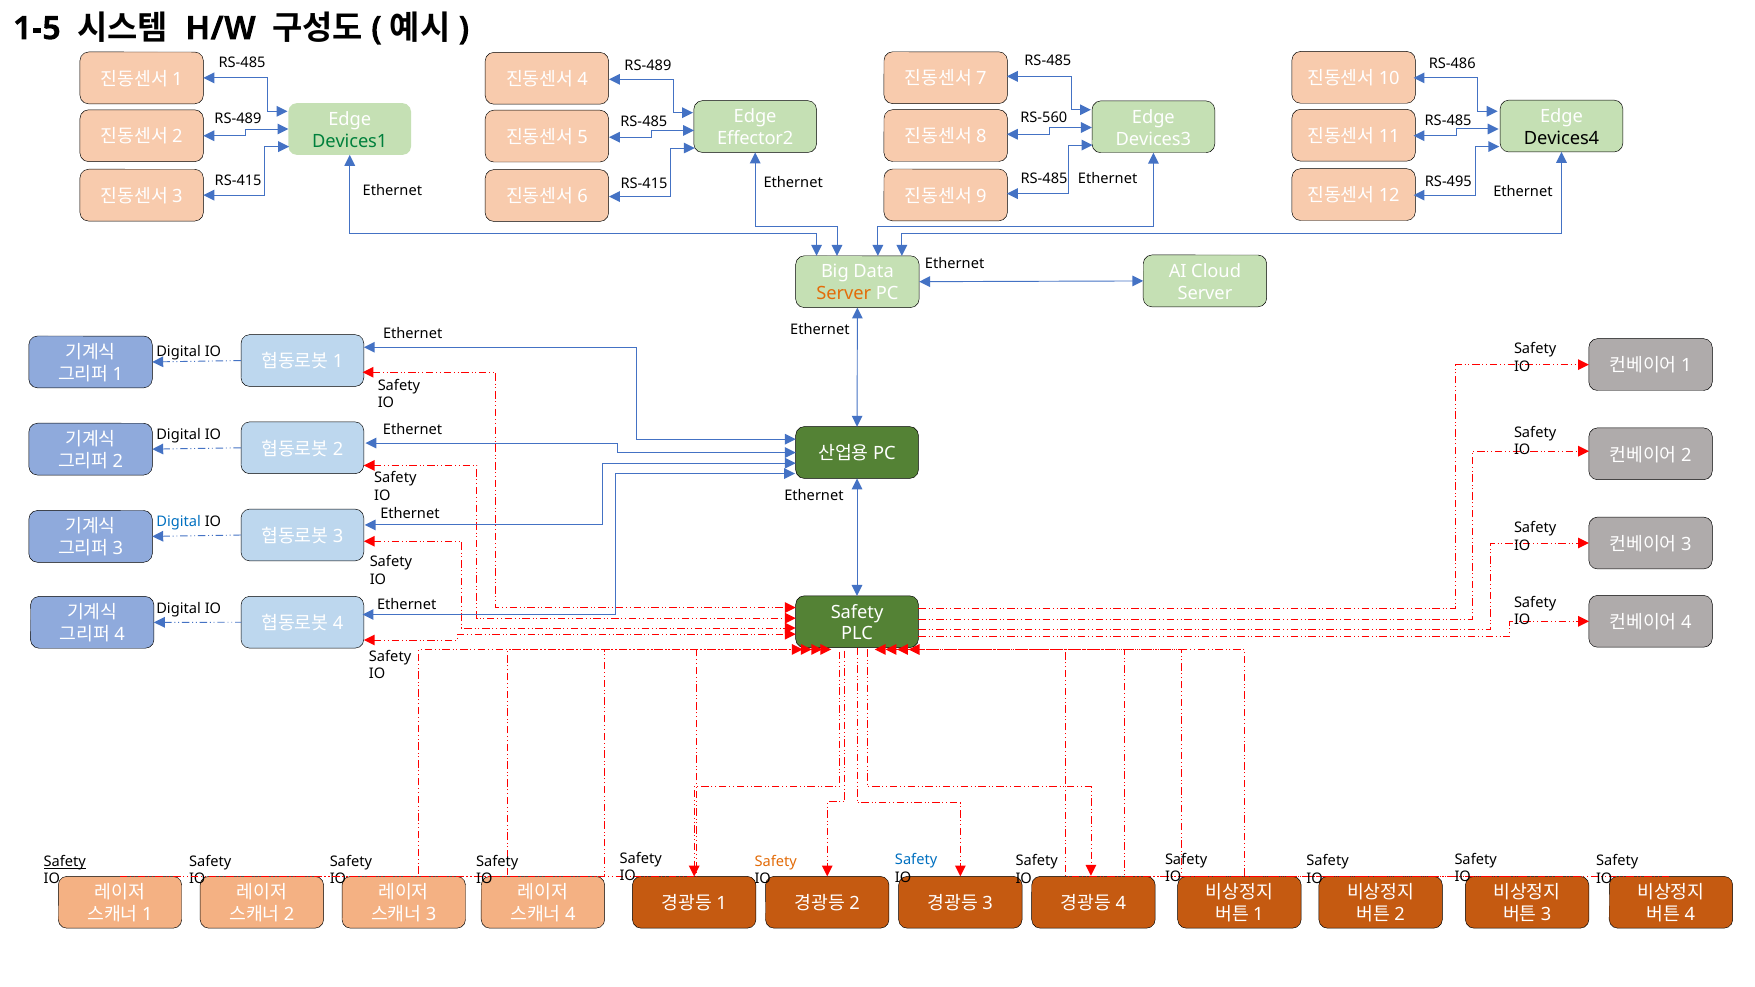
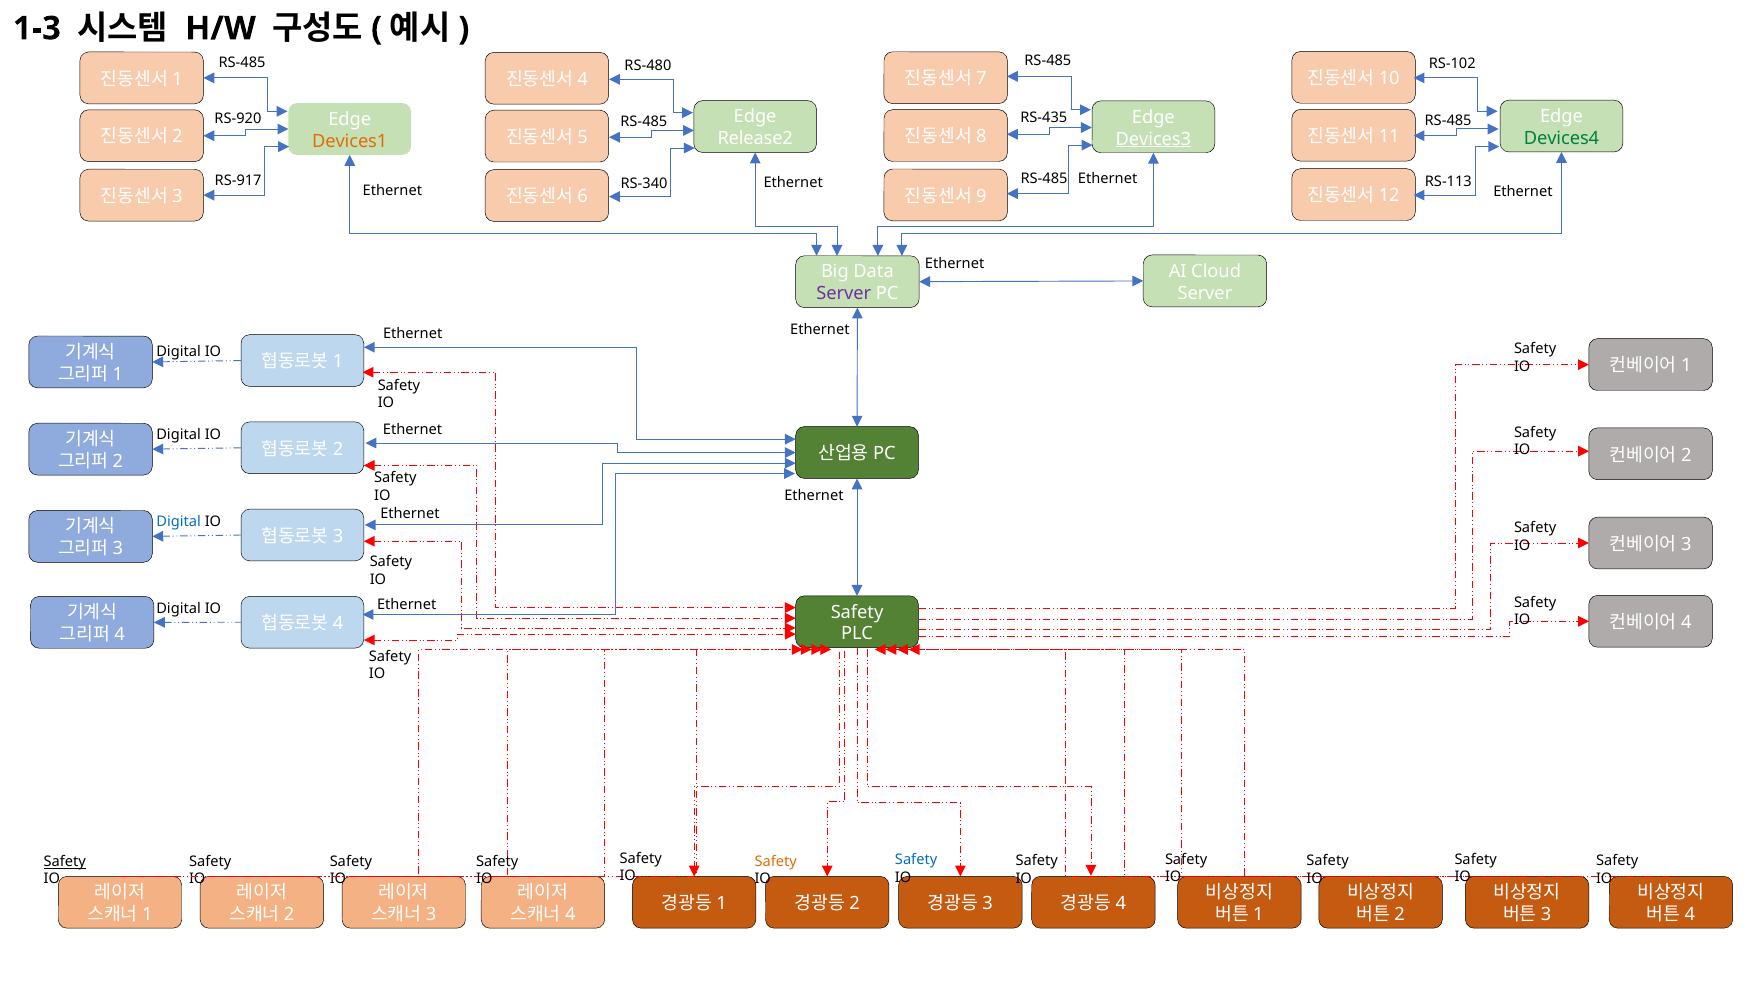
1-5: 1-5 -> 1-3
RS-486: RS-486 -> RS-102
RS-489 at (648, 65): RS-489 -> RS-480
RS-560: RS-560 -> RS-435
RS-489 at (238, 119): RS-489 -> RS-920
Devices4 colour: black -> green
Effector2: Effector2 -> Release2
Devices3 underline: none -> present
Devices1 colour: green -> orange
RS-415 at (238, 180): RS-415 -> RS-917
RS-495: RS-495 -> RS-113
RS-415 at (644, 184): RS-415 -> RS-340
Server at (844, 294) colour: orange -> purple
